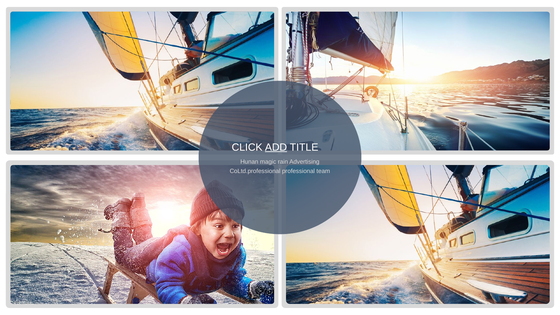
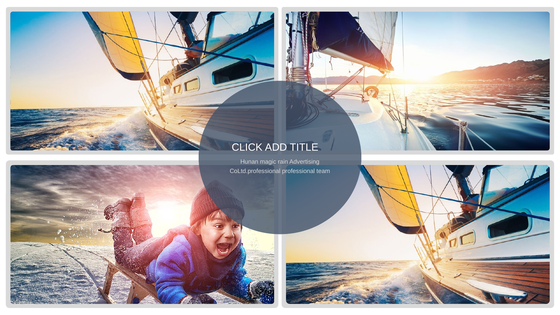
ADD underline: present -> none
